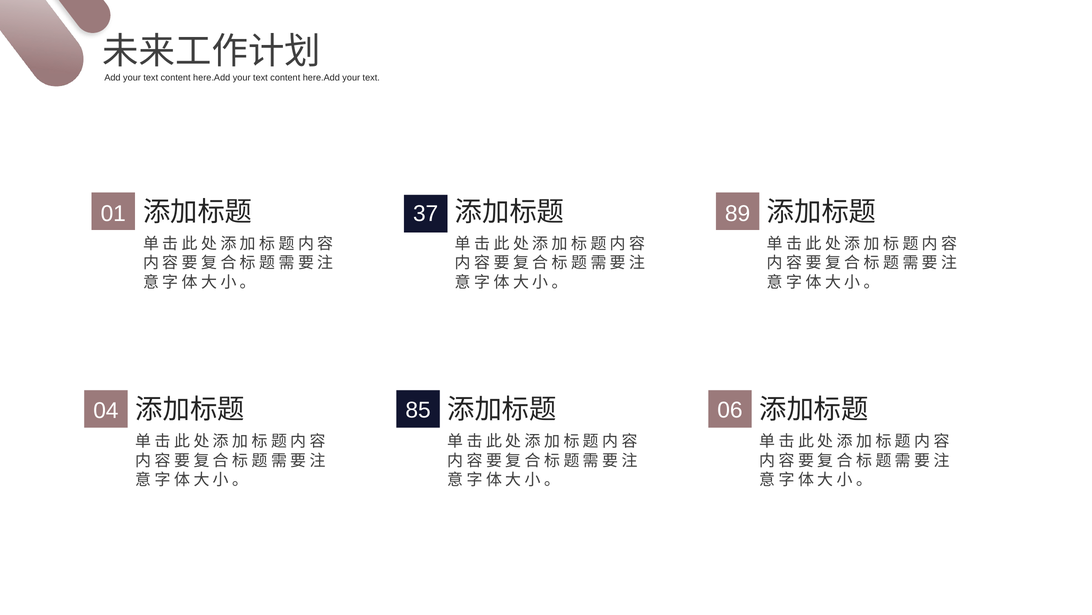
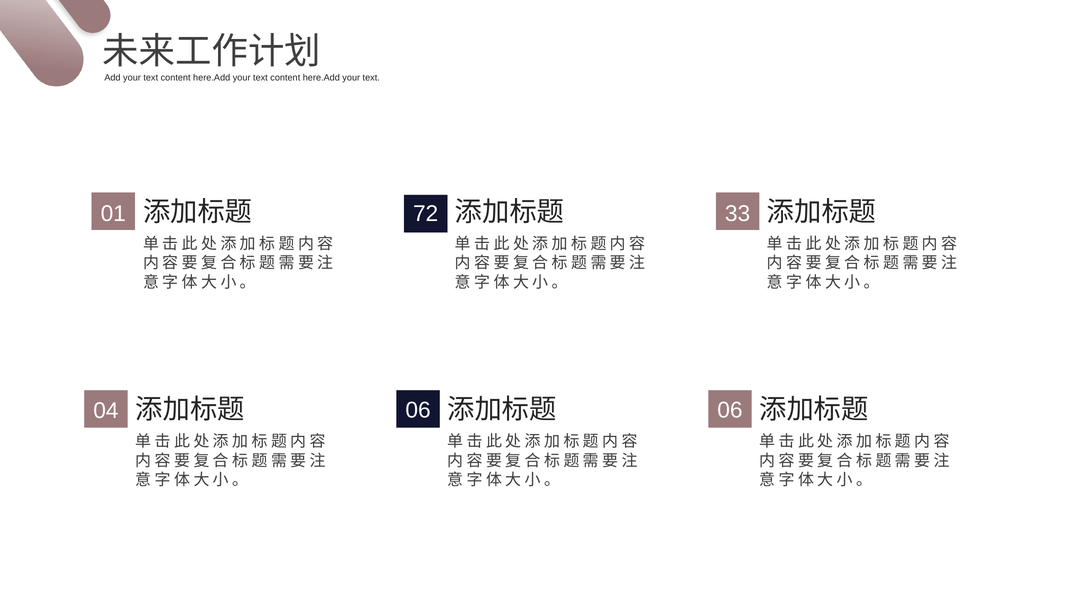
37: 37 -> 72
89: 89 -> 33
85 at (418, 410): 85 -> 06
